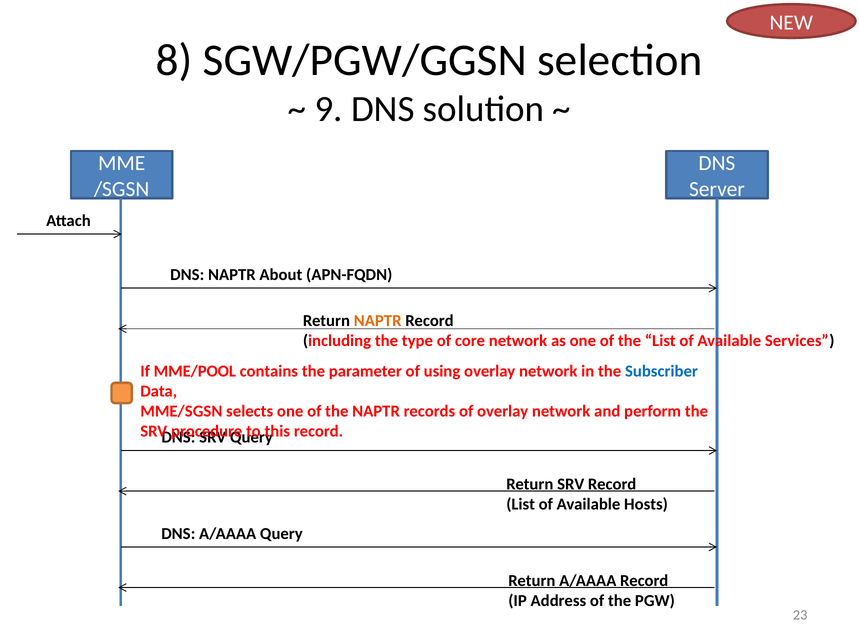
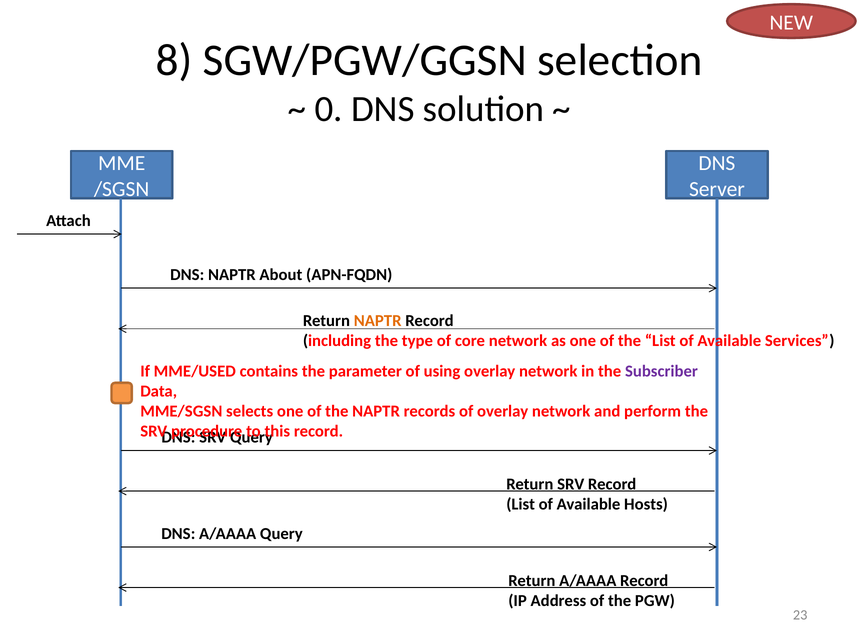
9: 9 -> 0
MME/POOL: MME/POOL -> MME/USED
Subscriber colour: blue -> purple
